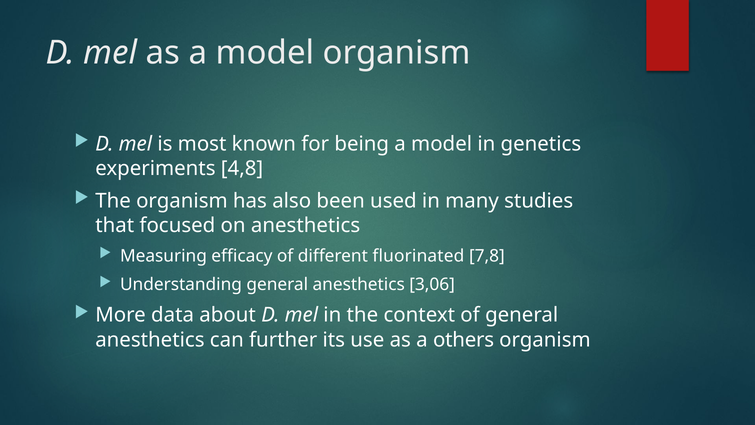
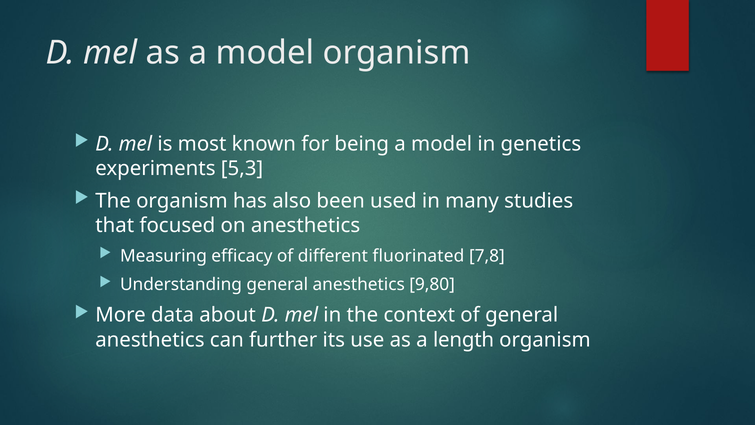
4,8: 4,8 -> 5,3
3,06: 3,06 -> 9,80
others: others -> length
